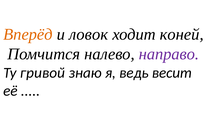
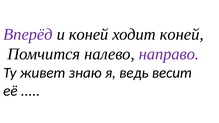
Вперёд colour: orange -> purple
и ловок: ловок -> коней
гривой: гривой -> живет
